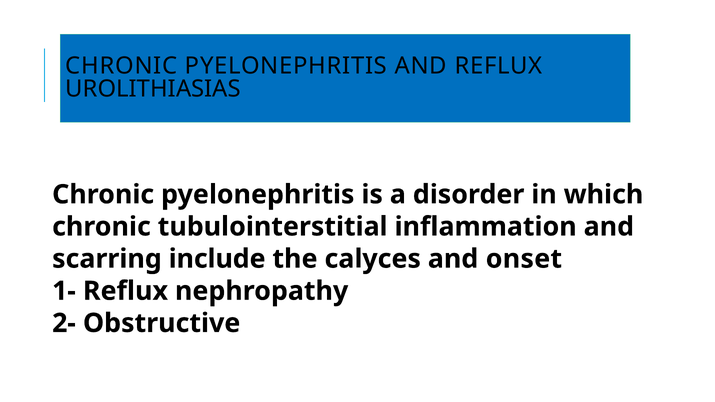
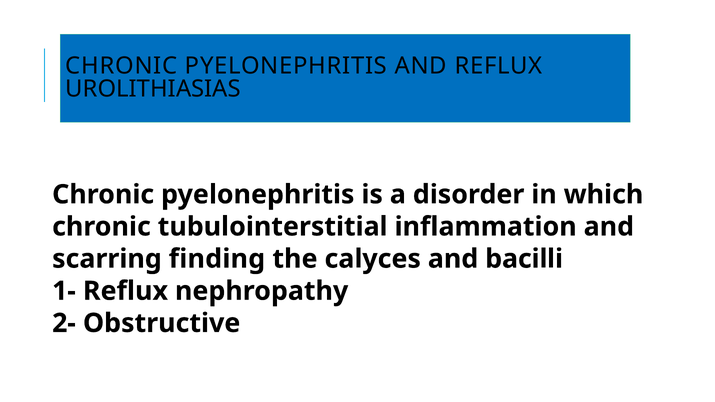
include: include -> finding
onset: onset -> bacilli
